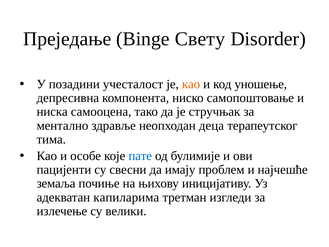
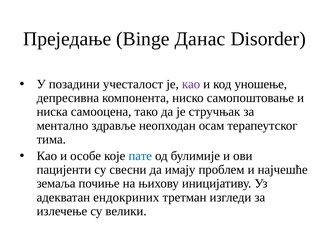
Свету: Свету -> Данас
као at (191, 84) colour: orange -> purple
деца: деца -> осам
капиларима: капиларима -> ендокриних
